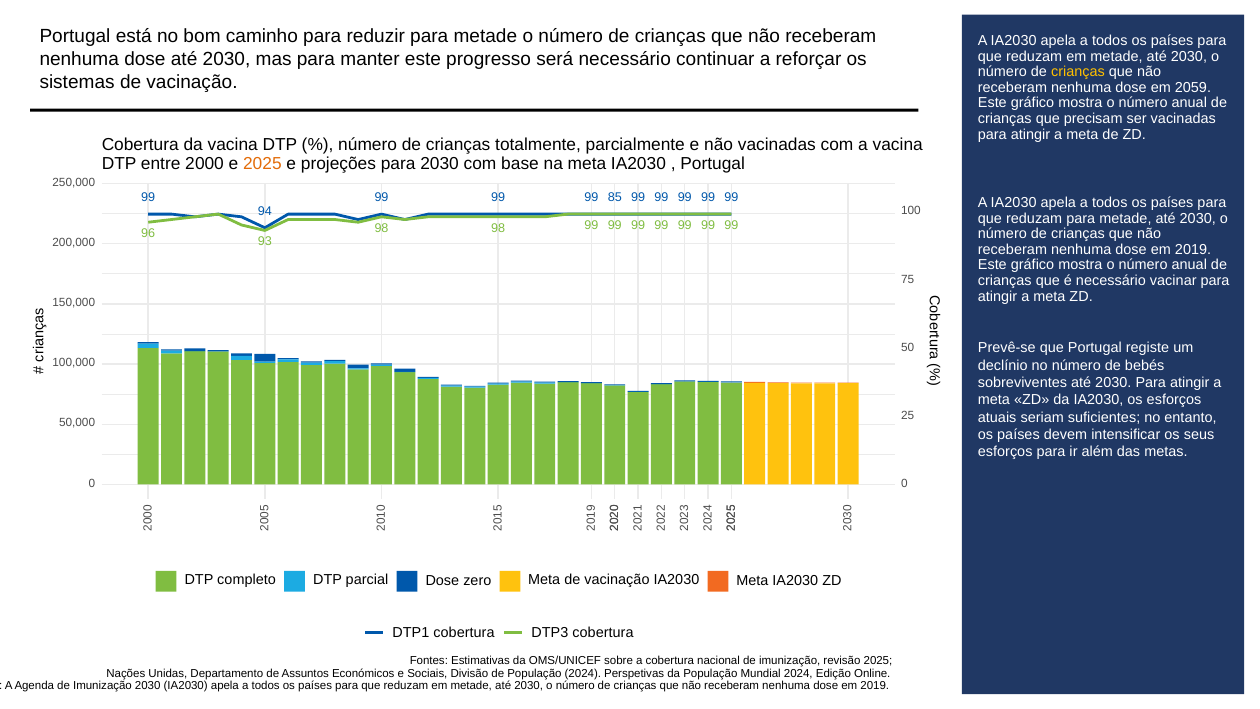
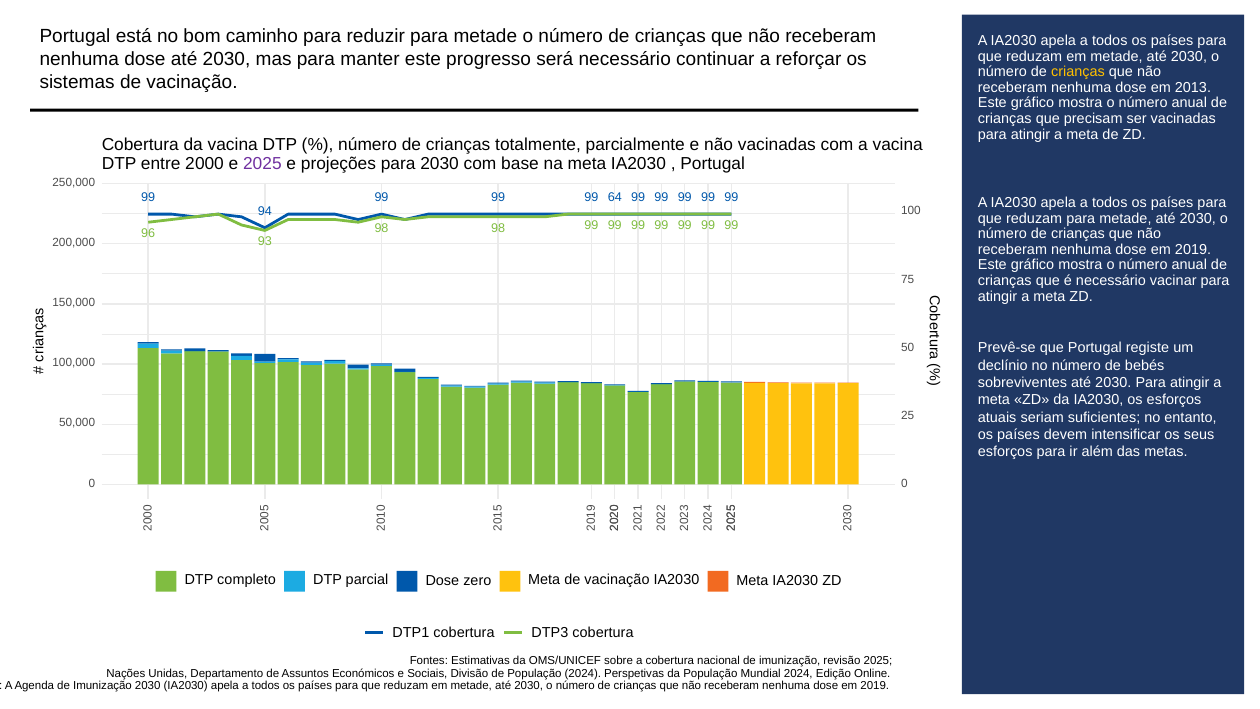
2059: 2059 -> 2013
2025 at (262, 164) colour: orange -> purple
85: 85 -> 64
